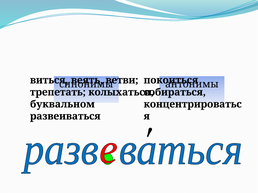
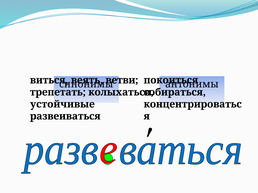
буквальном: буквальном -> устойчивые
